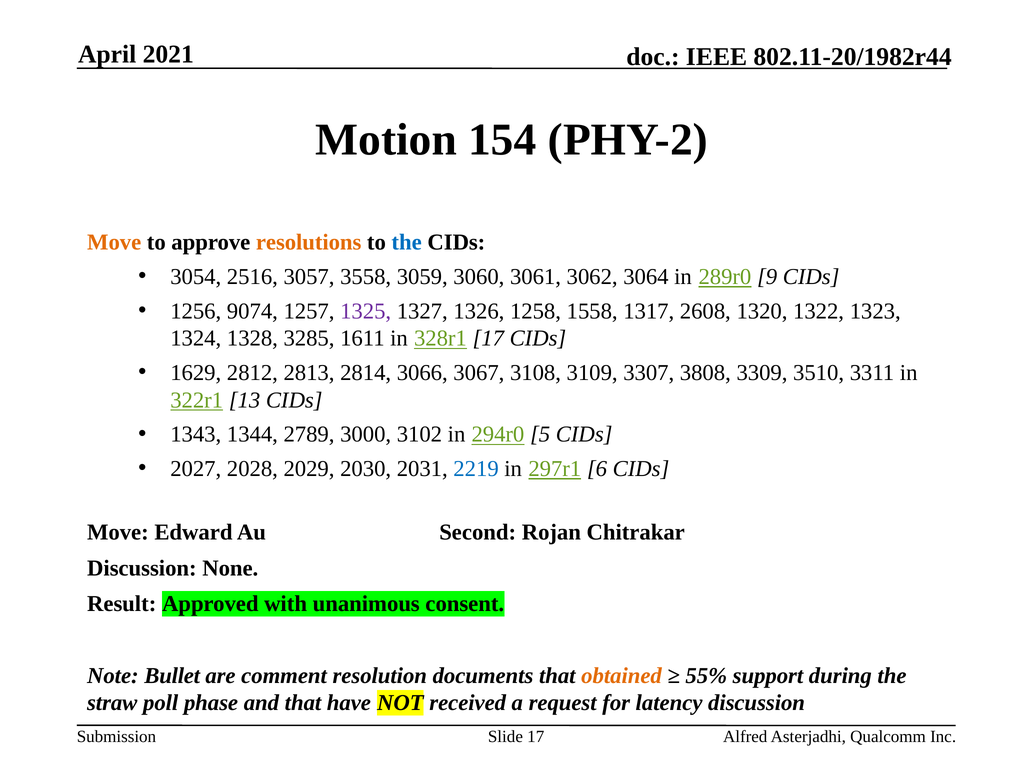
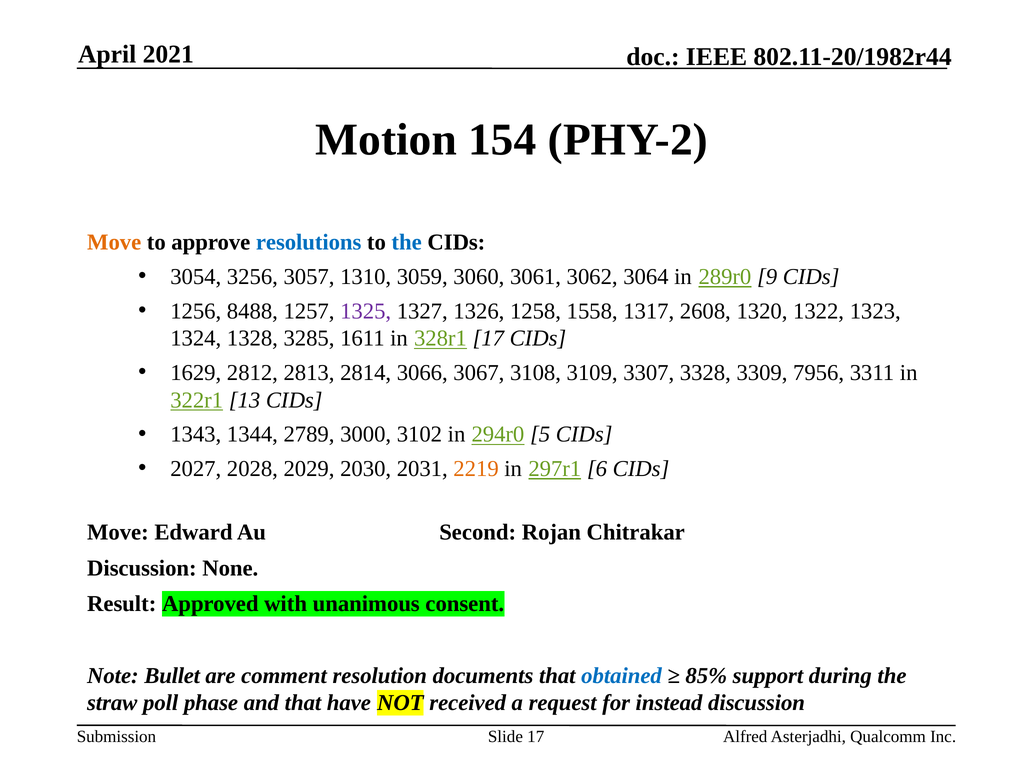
resolutions colour: orange -> blue
2516: 2516 -> 3256
3558: 3558 -> 1310
9074: 9074 -> 8488
3808: 3808 -> 3328
3510: 3510 -> 7956
2219 colour: blue -> orange
obtained colour: orange -> blue
55%: 55% -> 85%
latency: latency -> instead
